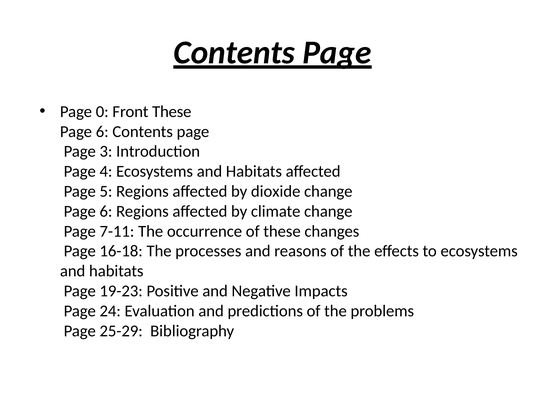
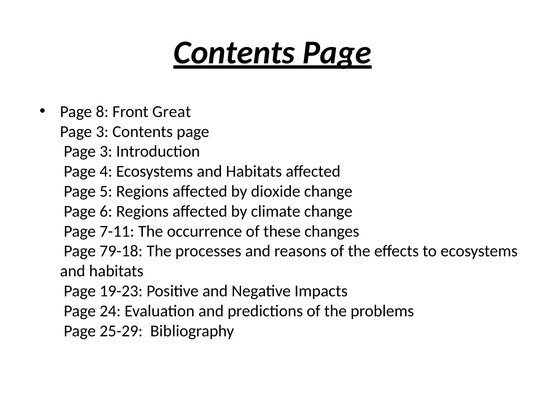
0: 0 -> 8
Front These: These -> Great
6 at (102, 132): 6 -> 3
16-18: 16-18 -> 79-18
